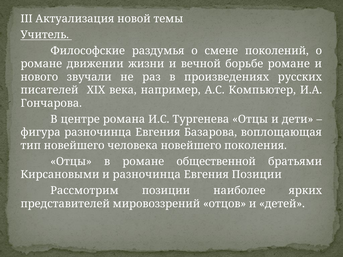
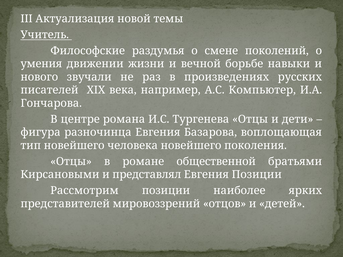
романе at (41, 64): романе -> умения
борьбе романе: романе -> навыки
и разночинца: разночинца -> представлял
